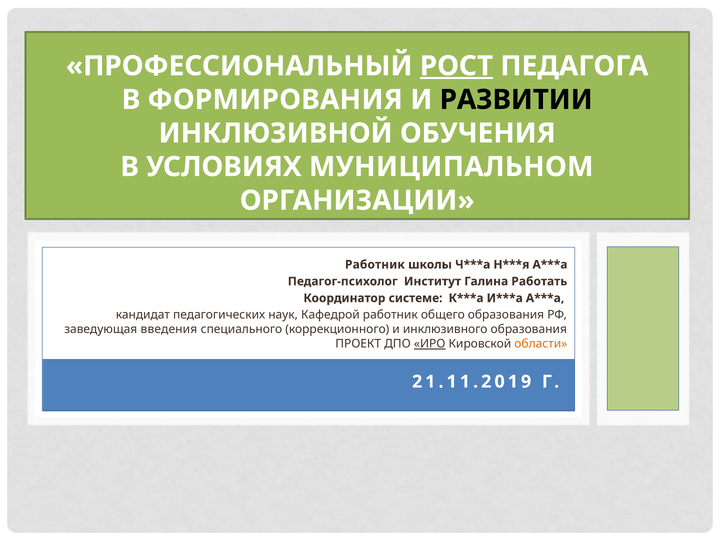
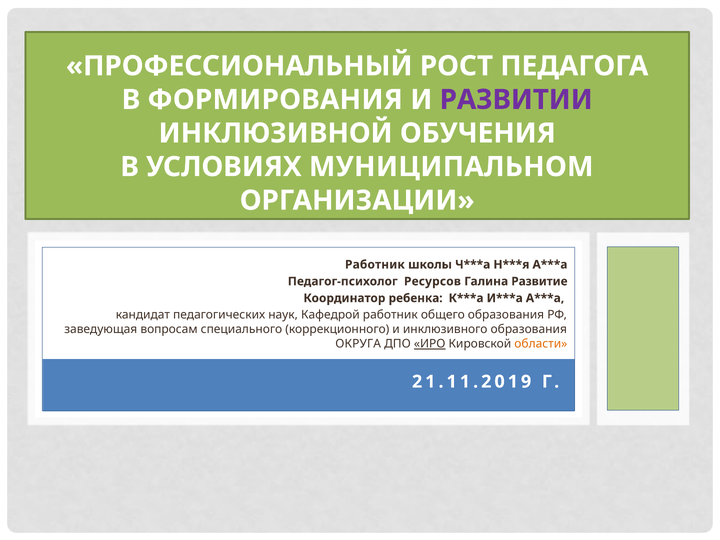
РОСТ underline: present -> none
РАЗВИТИИ colour: black -> purple
Институт: Институт -> Ресурсов
Работать: Работать -> Развитие
системе: системе -> ребенка
введения: введения -> вопросам
ПРОЕКТ: ПРОЕКТ -> ОКРУГА
